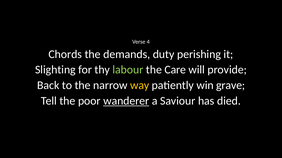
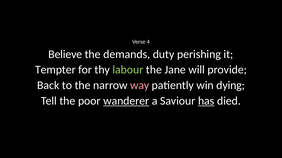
Chords: Chords -> Believe
Slighting: Slighting -> Tempter
Care: Care -> Jane
way colour: yellow -> pink
grave: grave -> dying
has underline: none -> present
